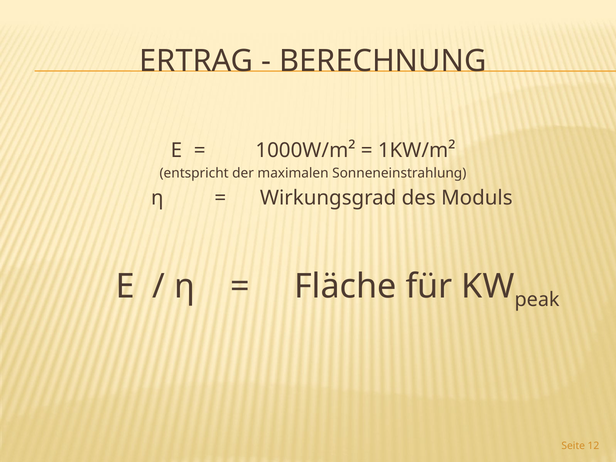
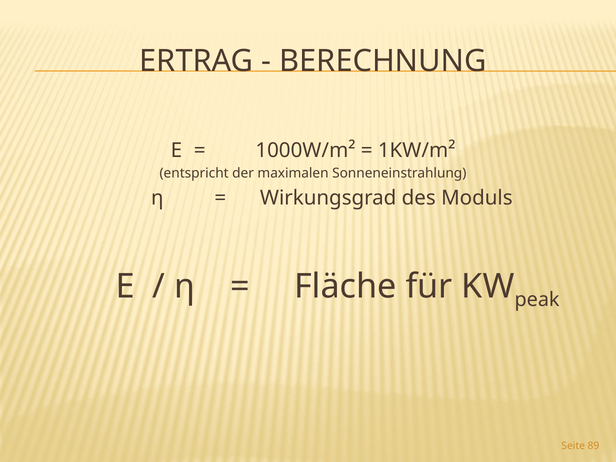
12: 12 -> 89
